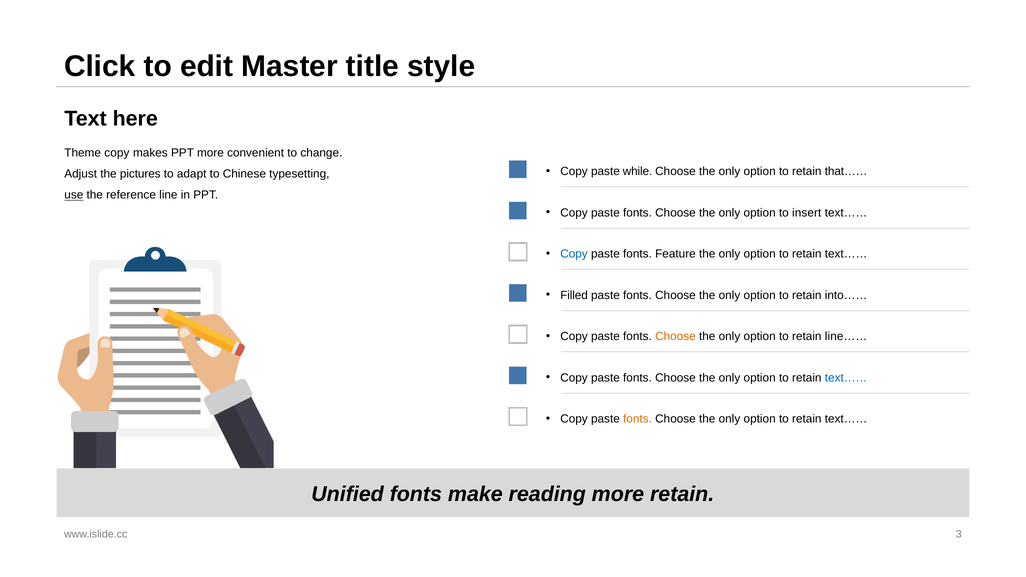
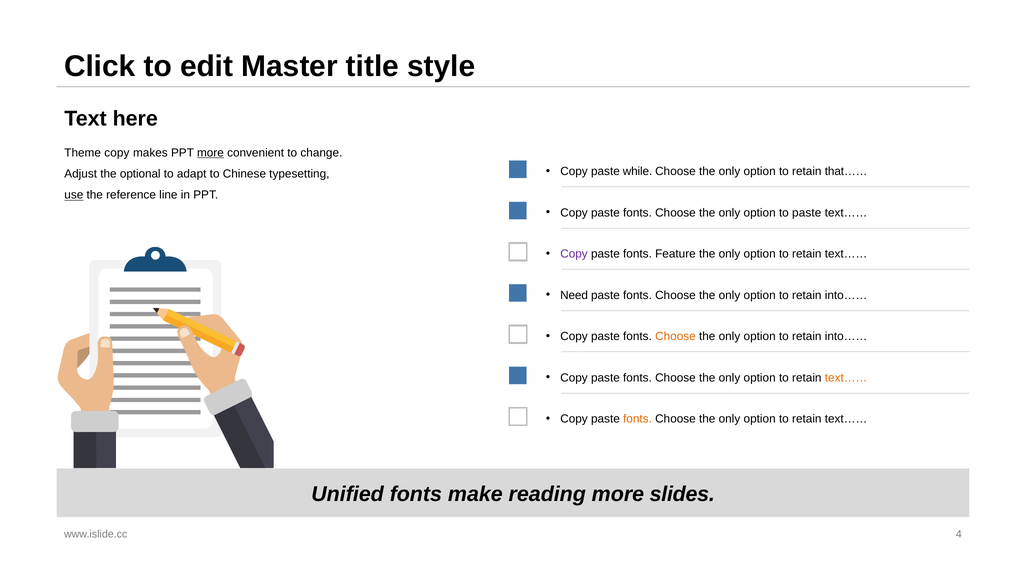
more at (210, 153) underline: none -> present
pictures: pictures -> optional
to insert: insert -> paste
Copy at (574, 254) colour: blue -> purple
Filled: Filled -> Need
line…… at (846, 337): line…… -> into……
text…… at (846, 378) colour: blue -> orange
more retain: retain -> slides
3: 3 -> 4
